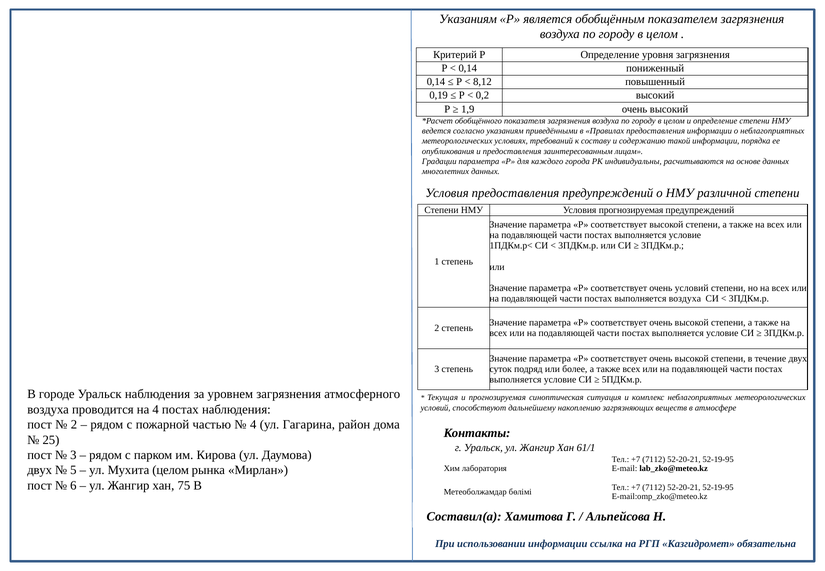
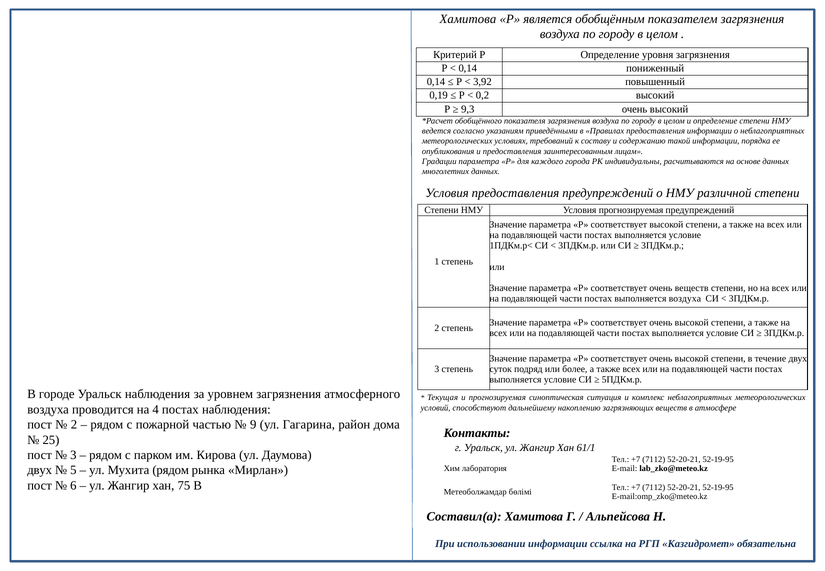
Указаниям at (468, 19): Указаниям -> Хамитова
8,12: 8,12 -> 3,92
1,9: 1,9 -> 9,3
очень условий: условий -> веществ
4 at (253, 425): 4 -> 9
Мухита целом: целом -> рядом
